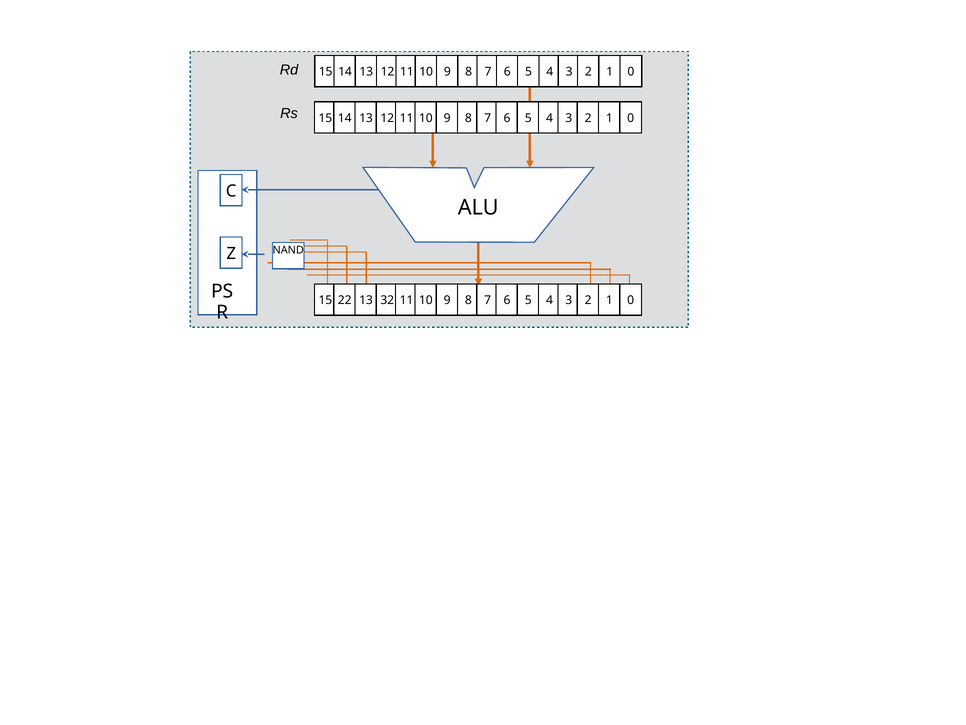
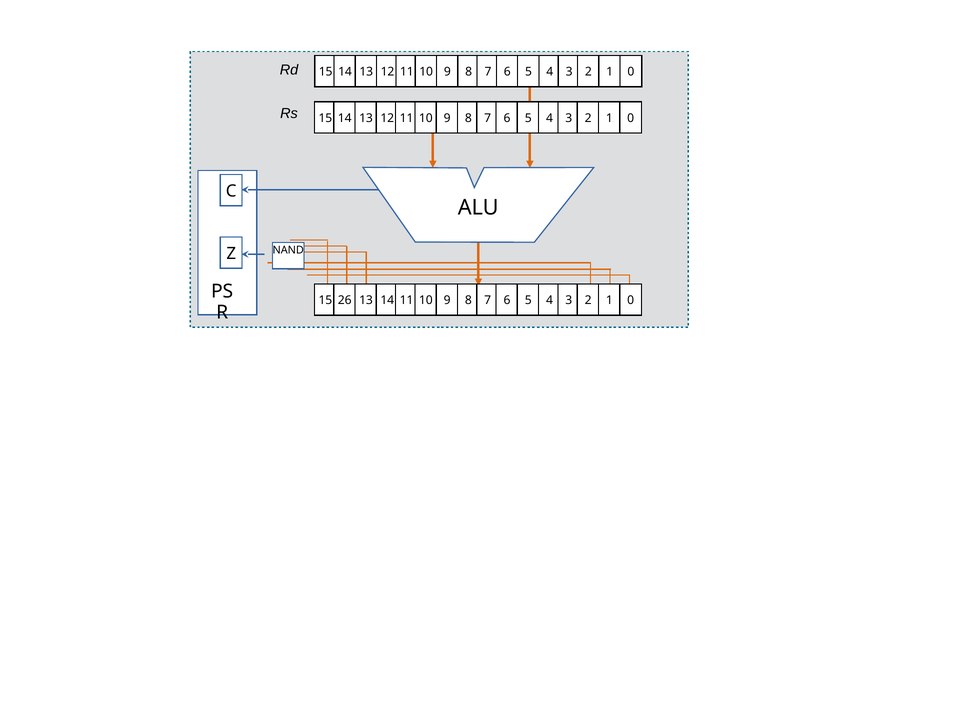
22: 22 -> 26
13 32: 32 -> 14
